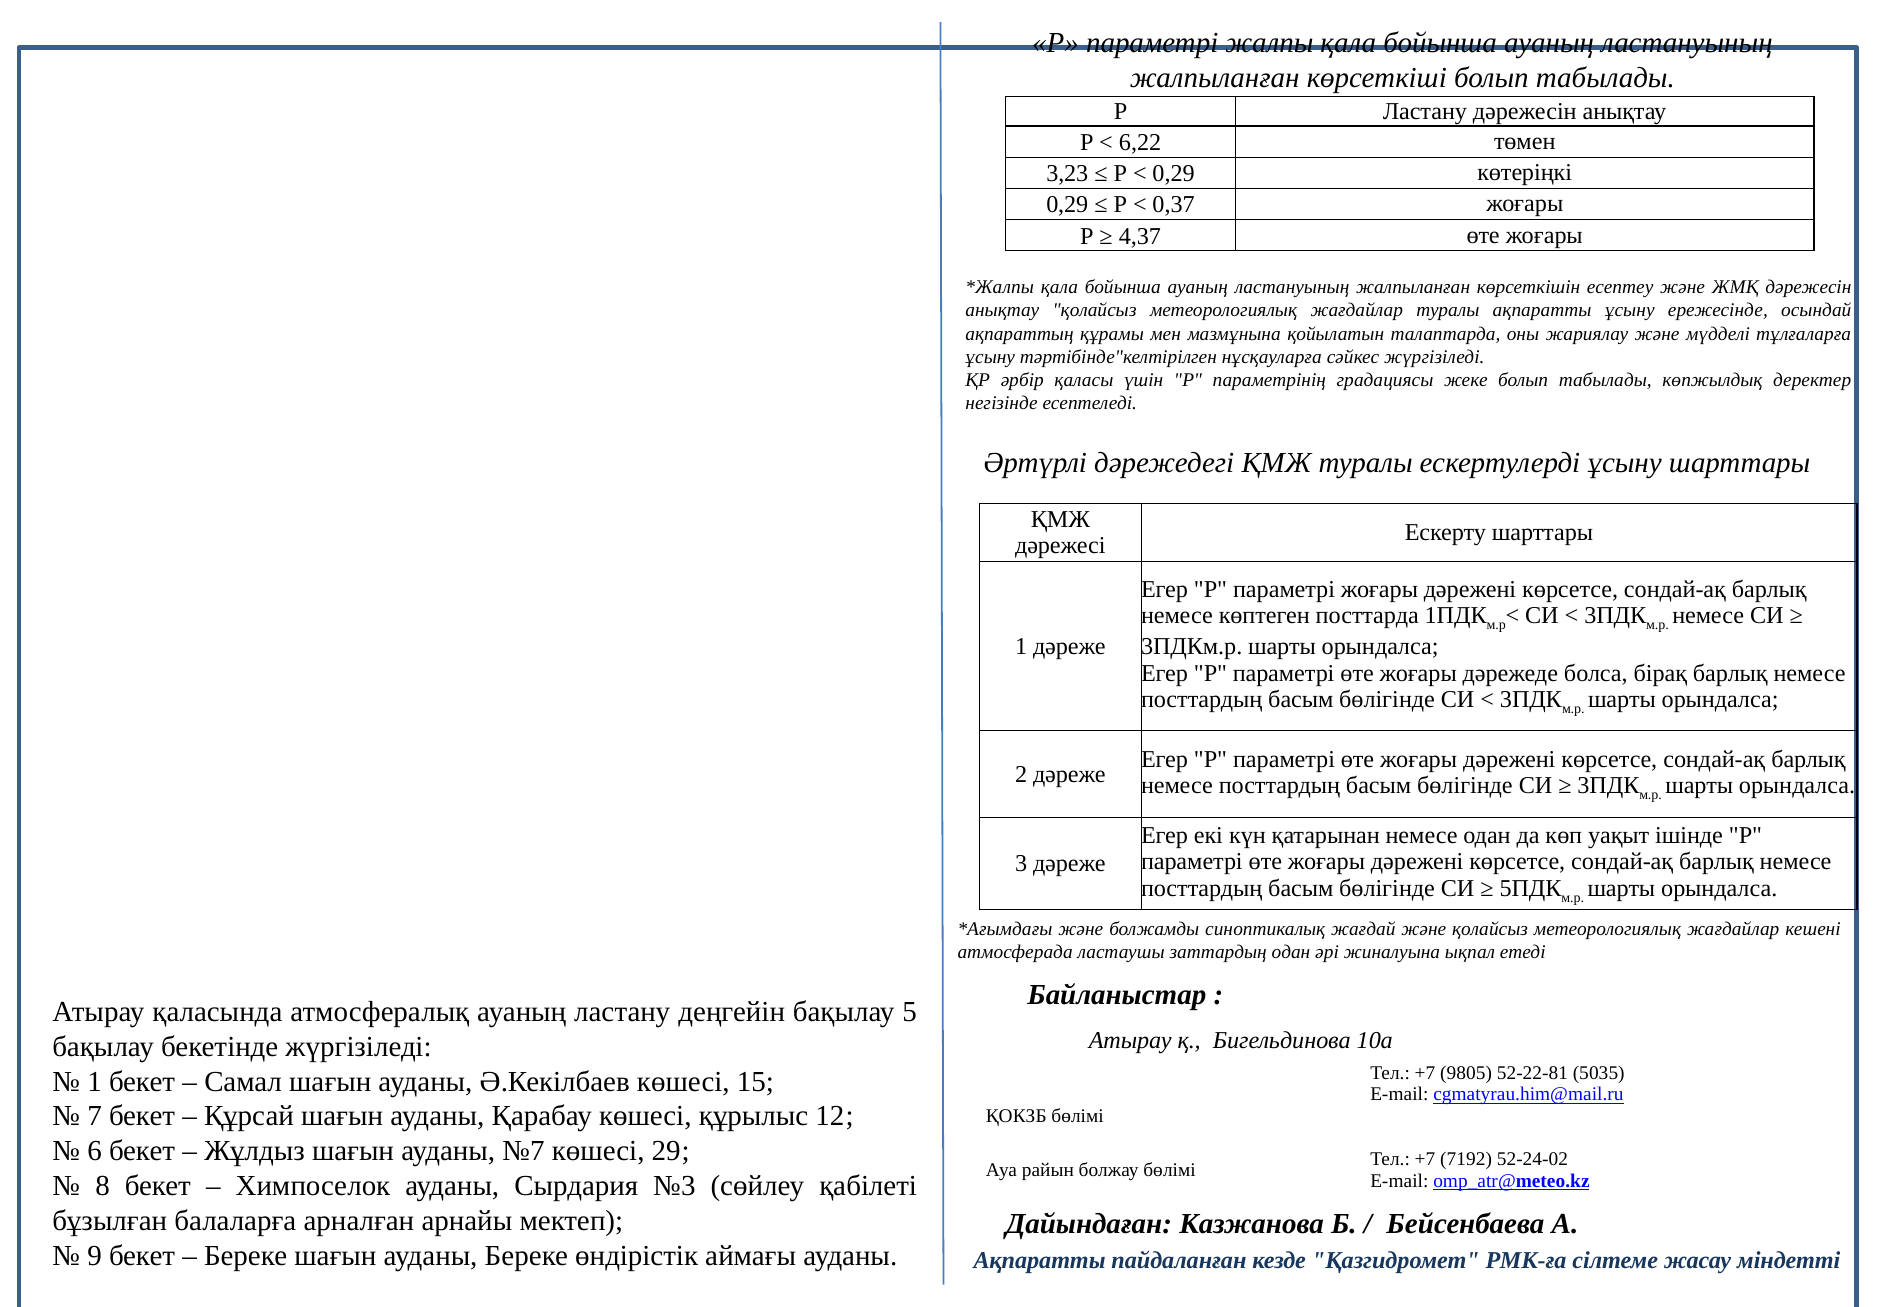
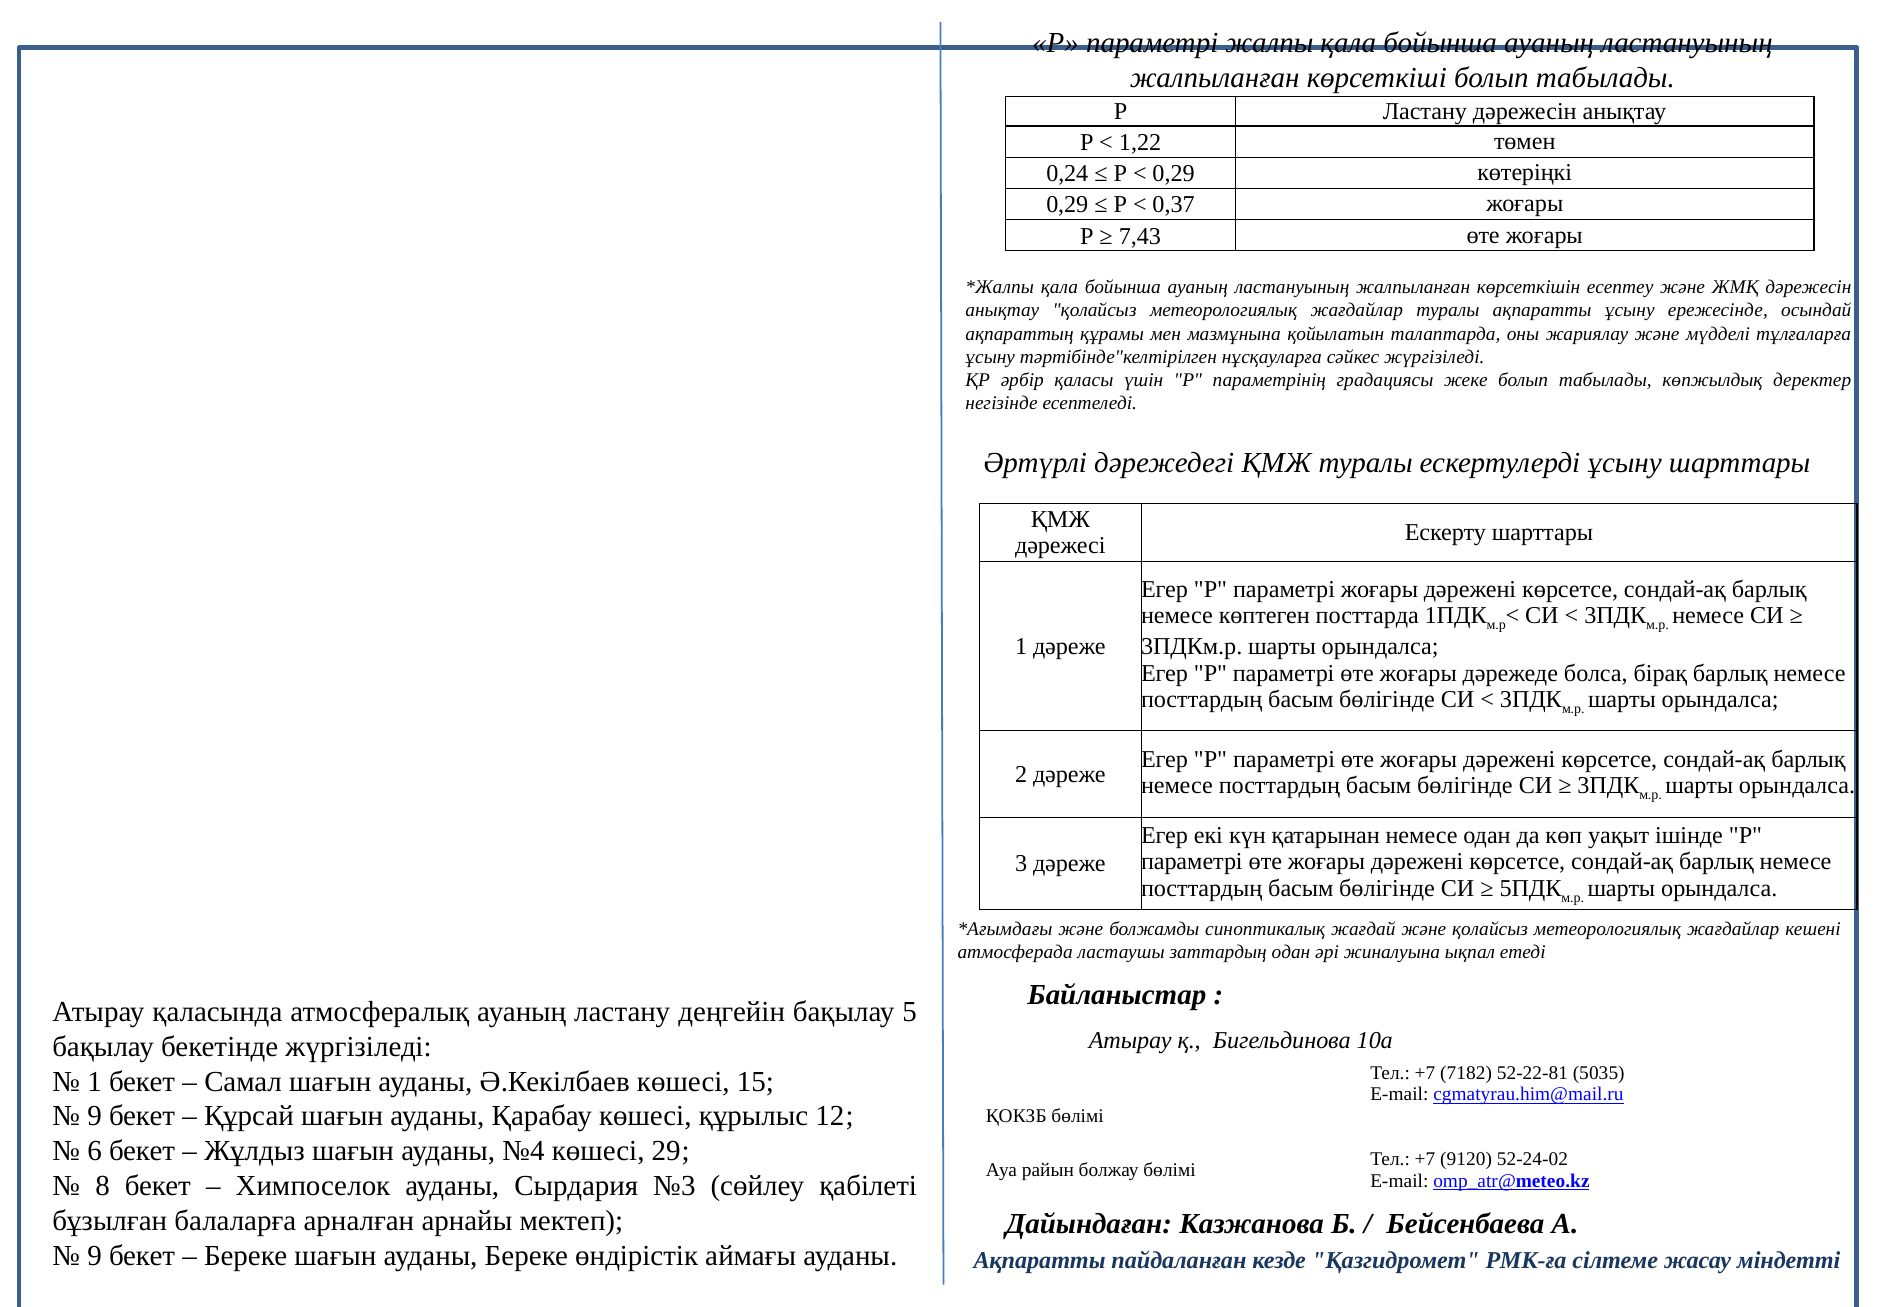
6,22: 6,22 -> 1,22
3,23: 3,23 -> 0,24
4,37: 4,37 -> 7,43
9805: 9805 -> 7182
7 at (95, 1116): 7 -> 9
№7: №7 -> №4
7192: 7192 -> 9120
